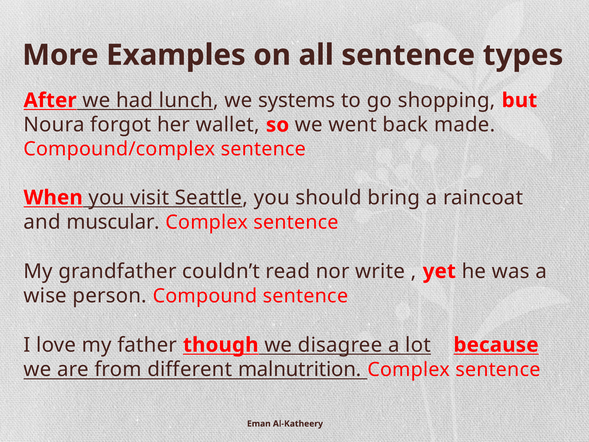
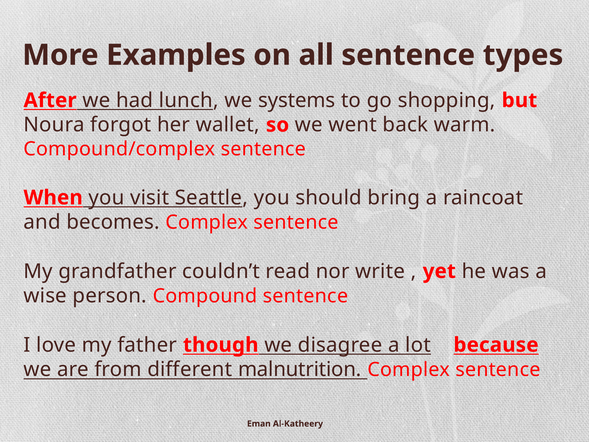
made: made -> warm
muscular: muscular -> becomes
